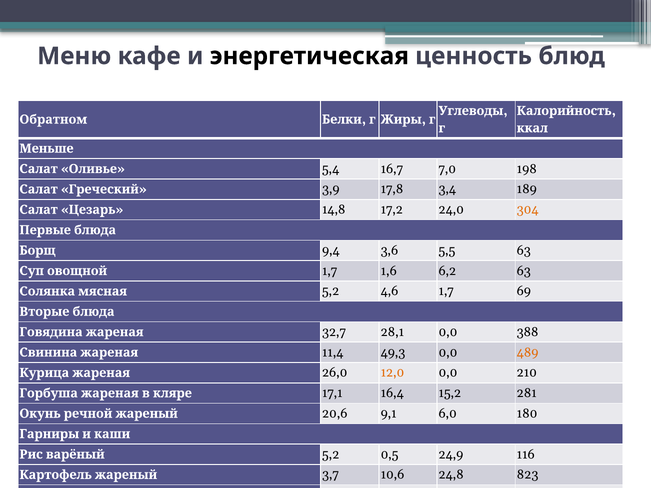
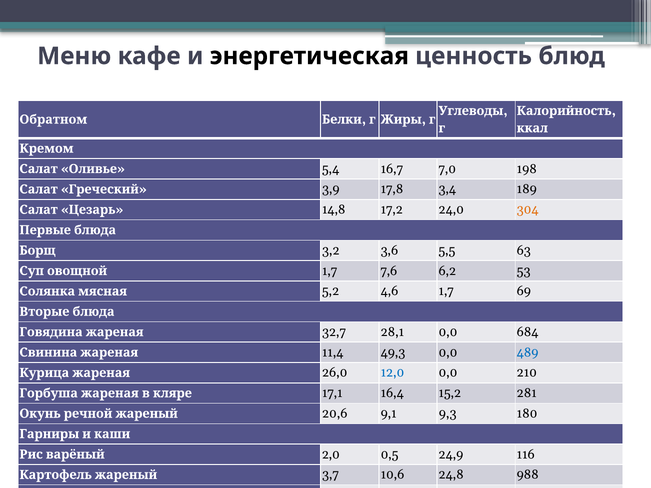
Меньше: Меньше -> Кремом
9,4: 9,4 -> 3,2
1,6: 1,6 -> 7,6
6,2 63: 63 -> 53
388: 388 -> 684
489 colour: orange -> blue
12,0 colour: orange -> blue
6,0: 6,0 -> 9,3
5,2 at (331, 455): 5,2 -> 2,0
823: 823 -> 988
